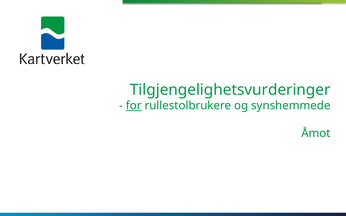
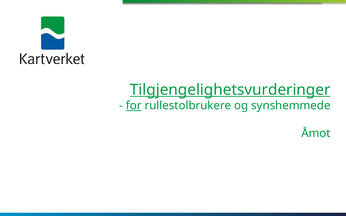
Tilgjengelighetsvurderinger underline: none -> present
